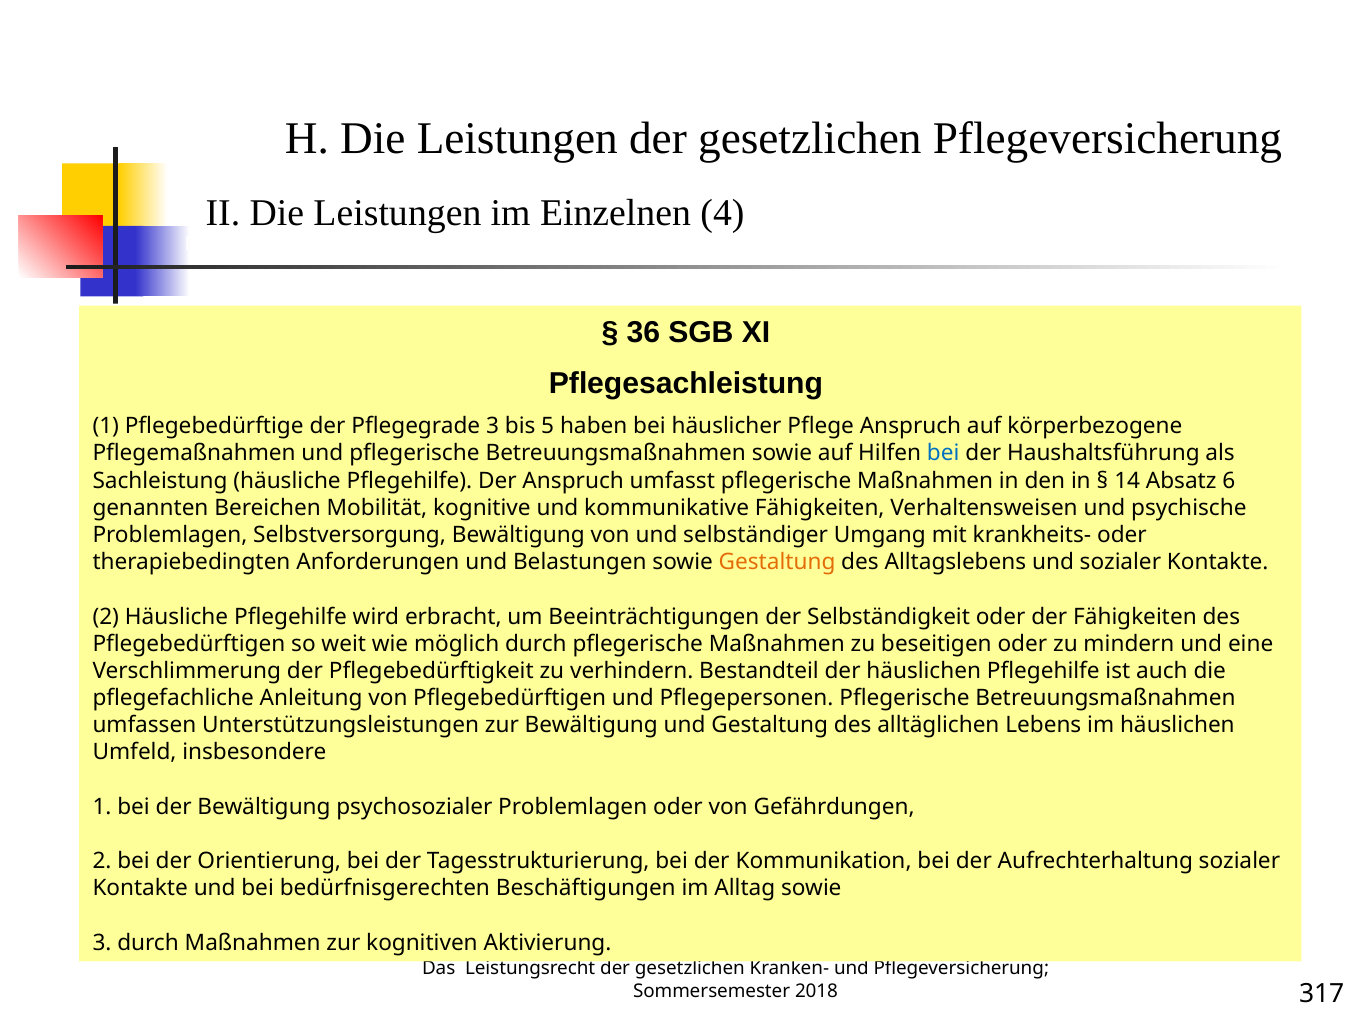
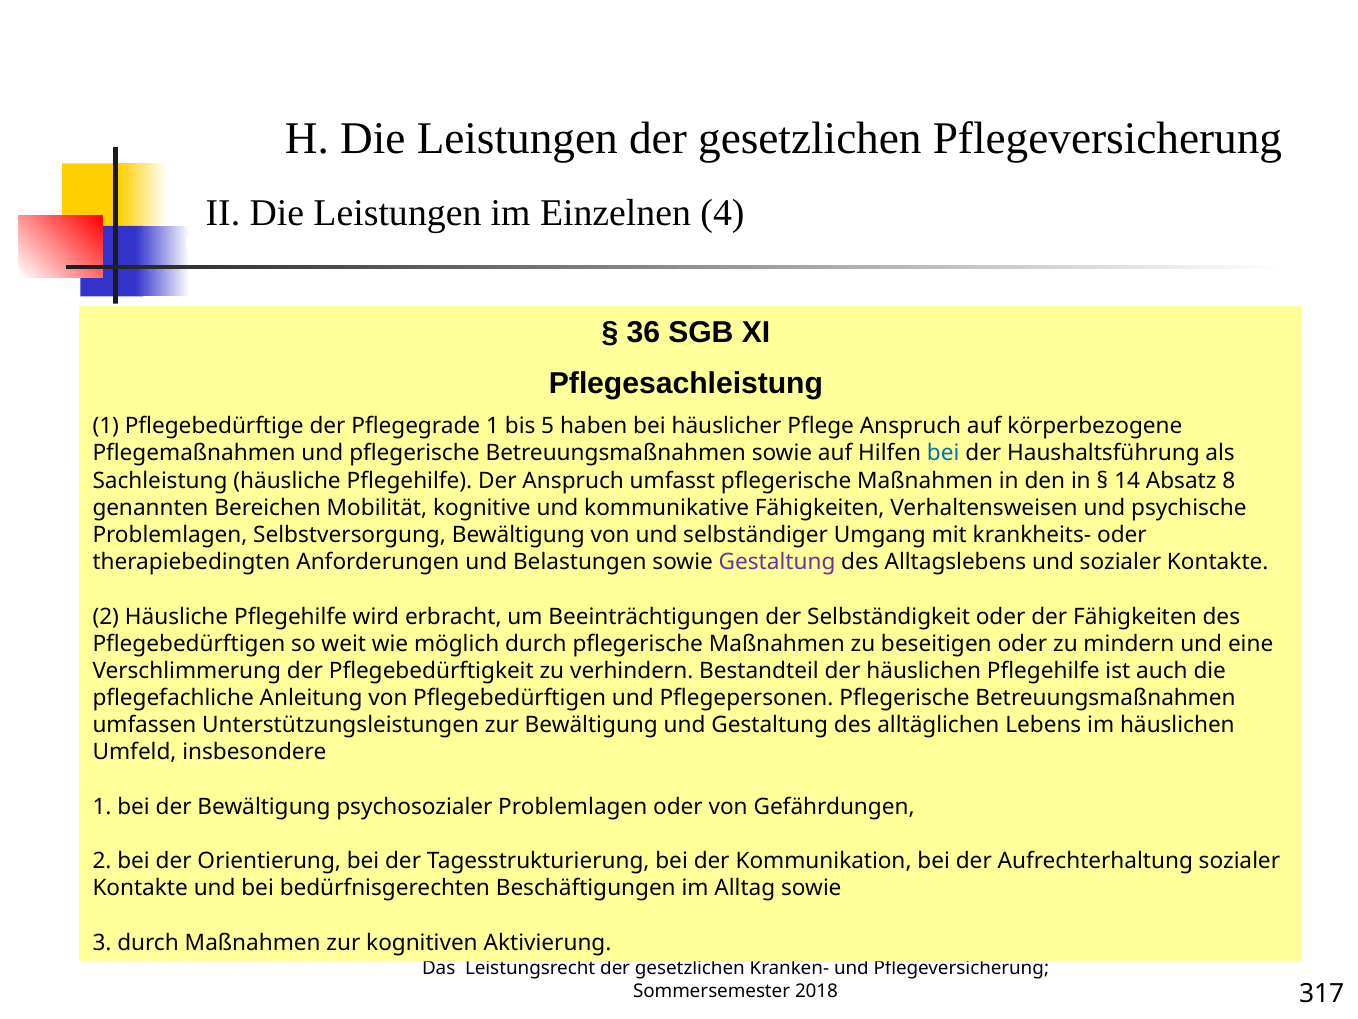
Pflegegrade 3: 3 -> 1
6: 6 -> 8
Gestaltung at (777, 562) colour: orange -> purple
